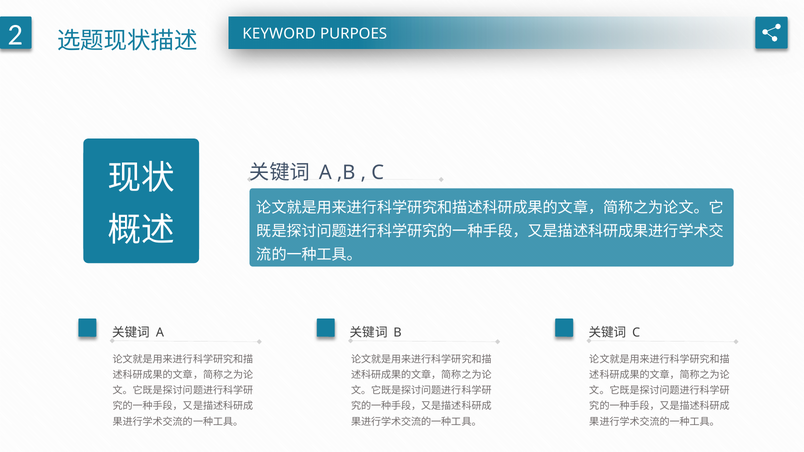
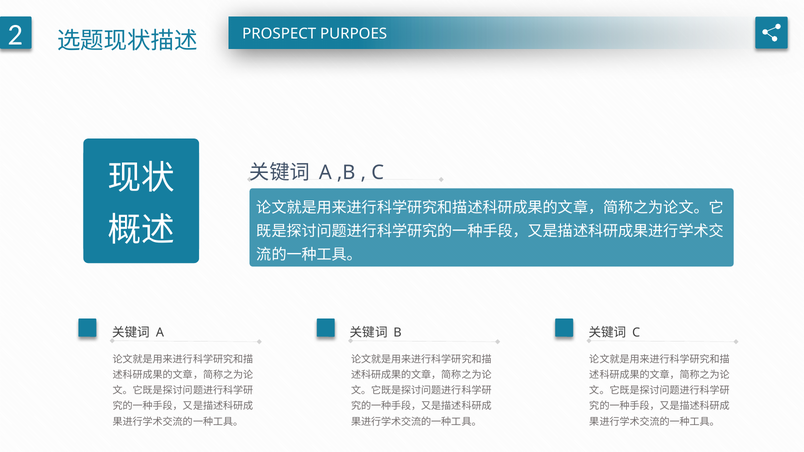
KEYWORD: KEYWORD -> PROSPECT
